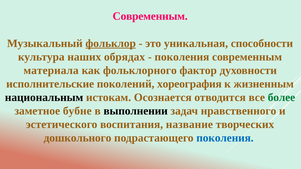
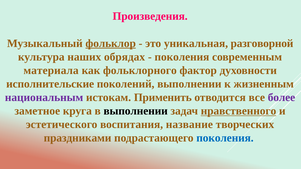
Современным at (150, 16): Современным -> Произведения
способности: способности -> разговорной
поколений хореография: хореография -> выполнении
национальным colour: black -> purple
Осознается: Осознается -> Применить
более colour: green -> purple
бубне: бубне -> круга
нравственного underline: none -> present
дошкольного: дошкольного -> праздниками
